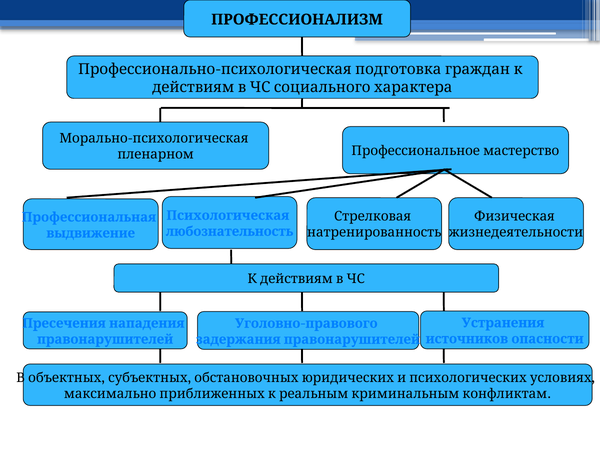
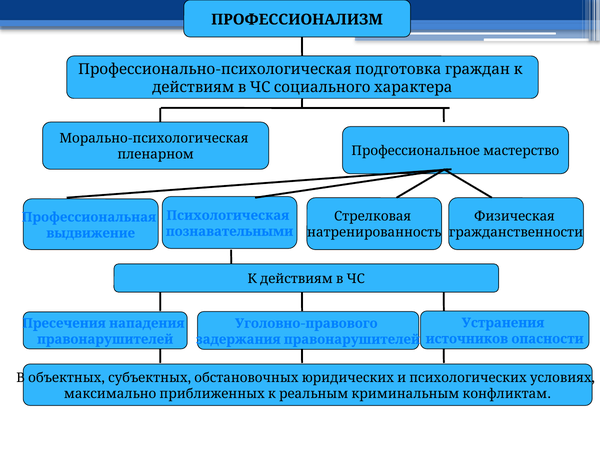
любознательность: любознательность -> познавательными
жизнедеятельности: жизнедеятельности -> гражданственности
